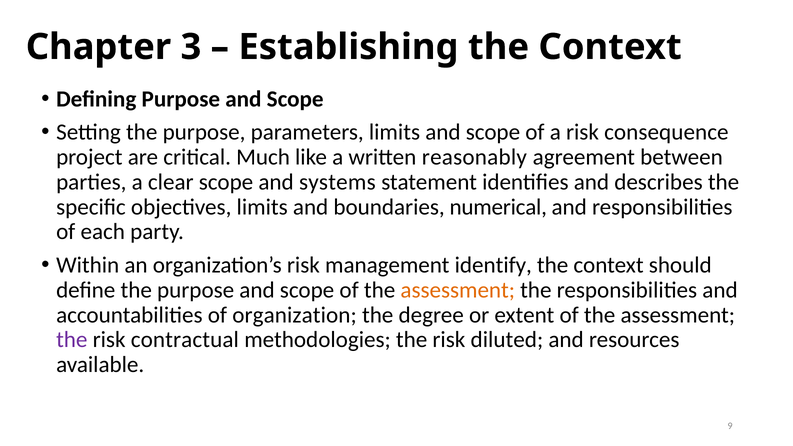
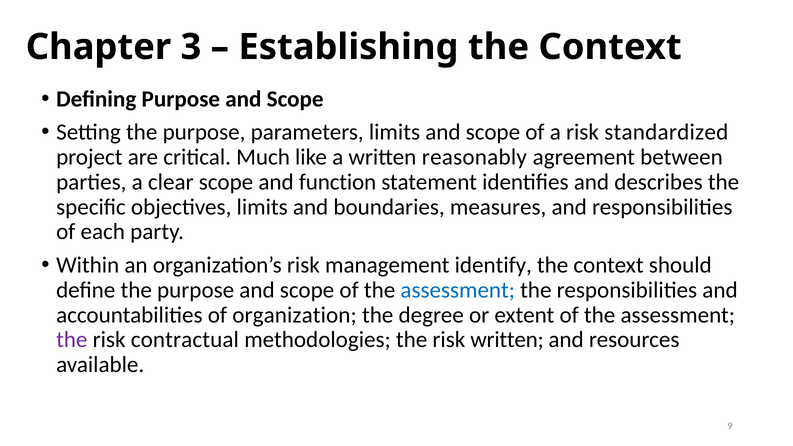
consequence: consequence -> standardized
systems: systems -> function
numerical: numerical -> measures
assessment at (458, 290) colour: orange -> blue
risk diluted: diluted -> written
